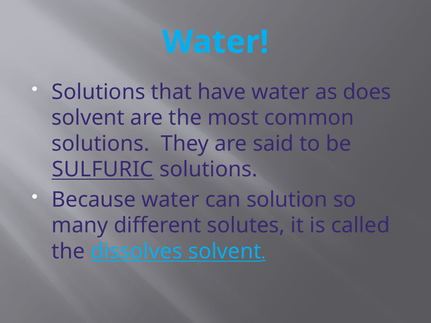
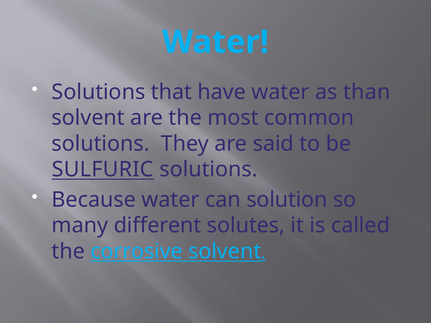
does: does -> than
dissolves: dissolves -> corrosive
